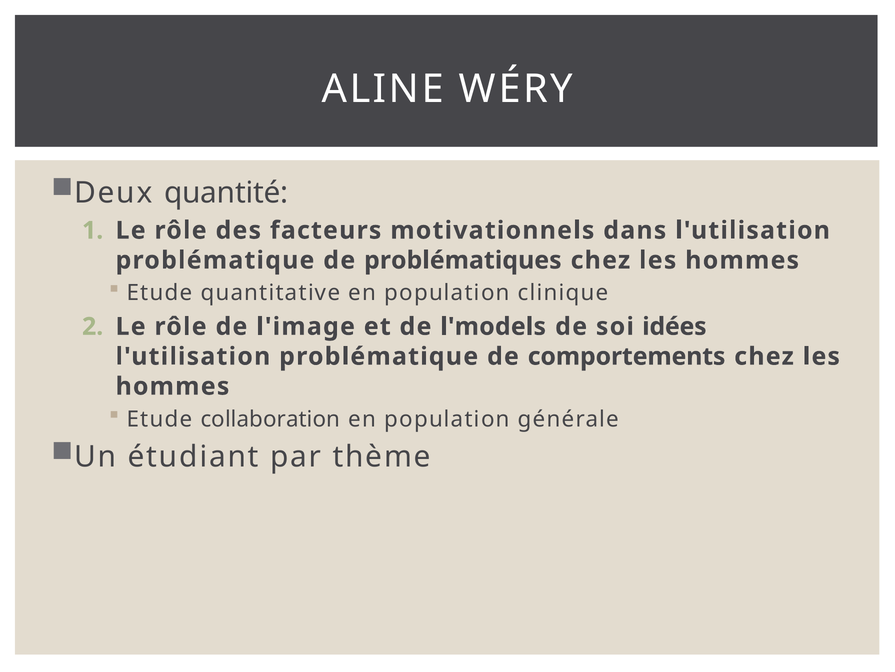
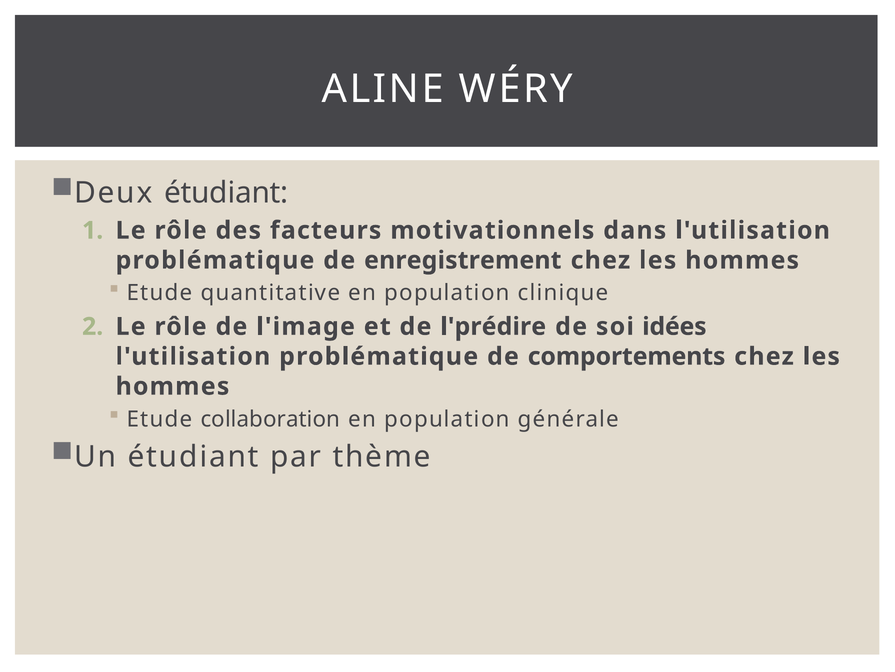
Deux quantité: quantité -> étudiant
problématiques: problématiques -> enregistrement
l'models: l'models -> l'prédire
